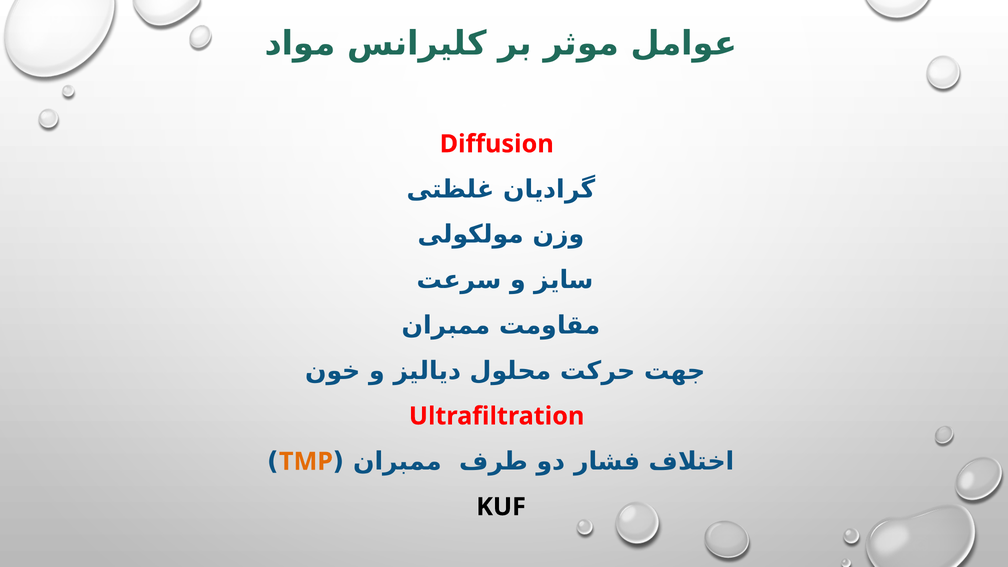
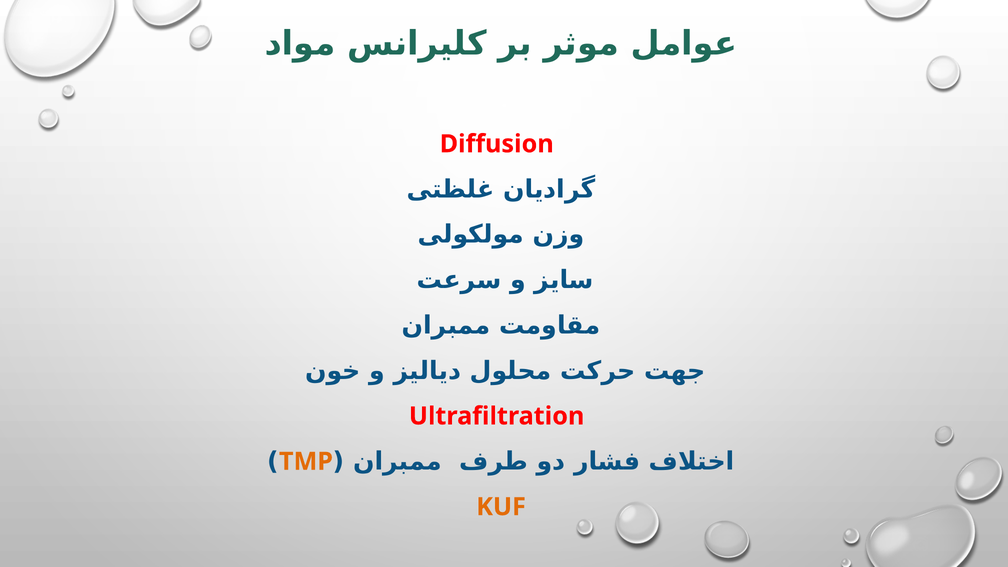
KUF colour: black -> orange
